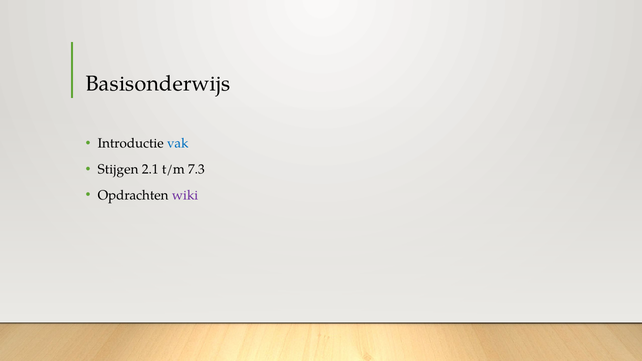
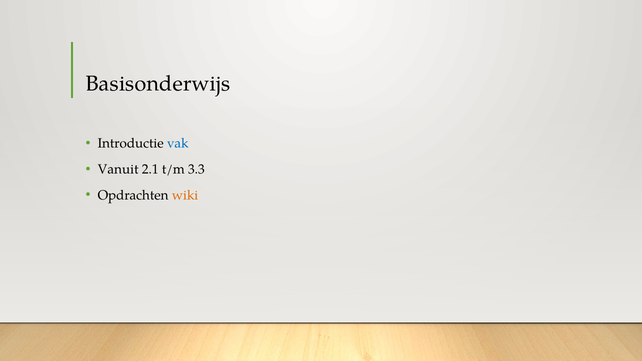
Stijgen: Stijgen -> Vanuit
7.3: 7.3 -> 3.3
wiki colour: purple -> orange
